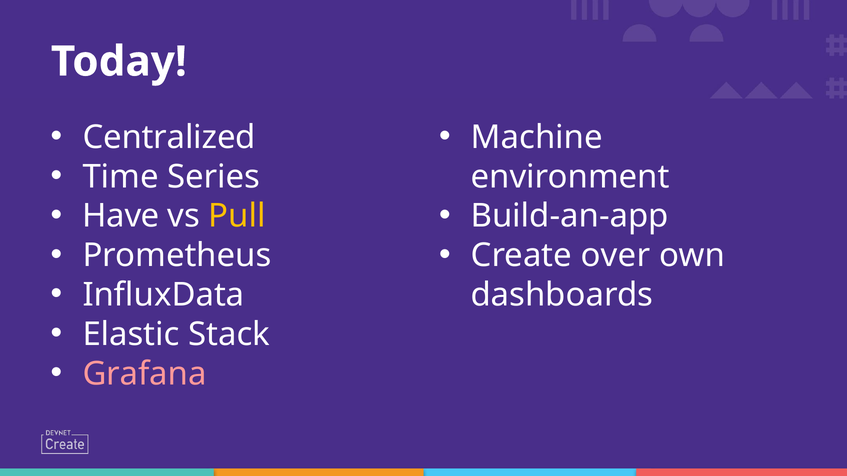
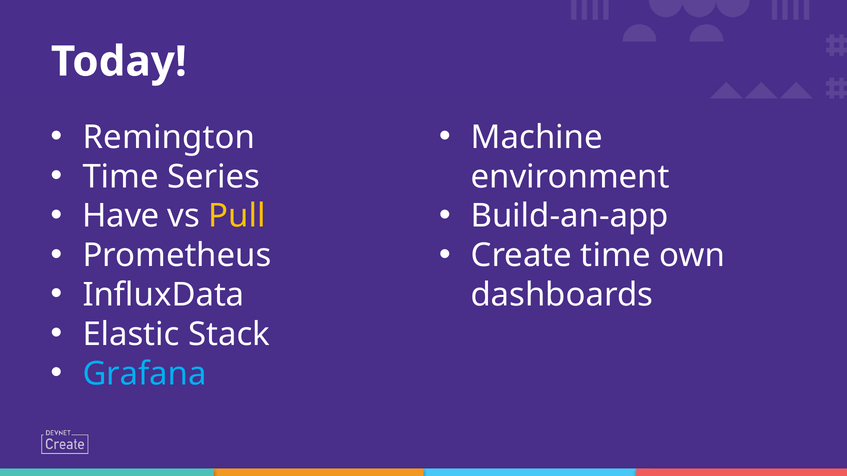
Centralized: Centralized -> Remington
Create over: over -> time
Grafana colour: pink -> light blue
